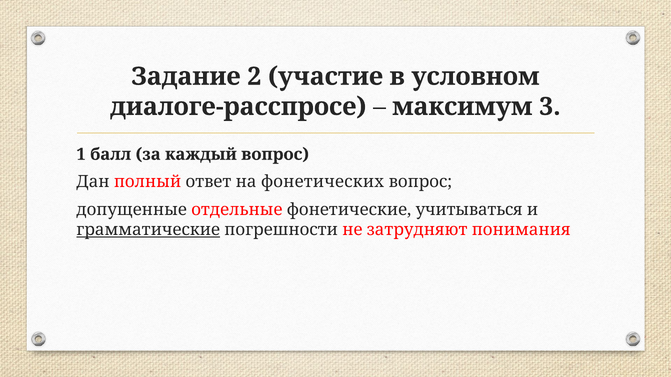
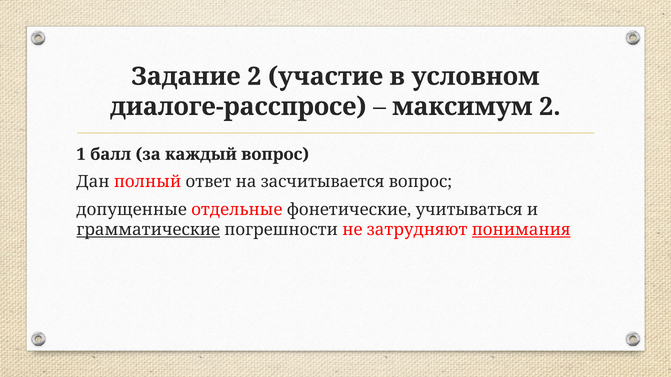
максимум 3: 3 -> 2
фонетических: фонетических -> засчитывается
понимания underline: none -> present
